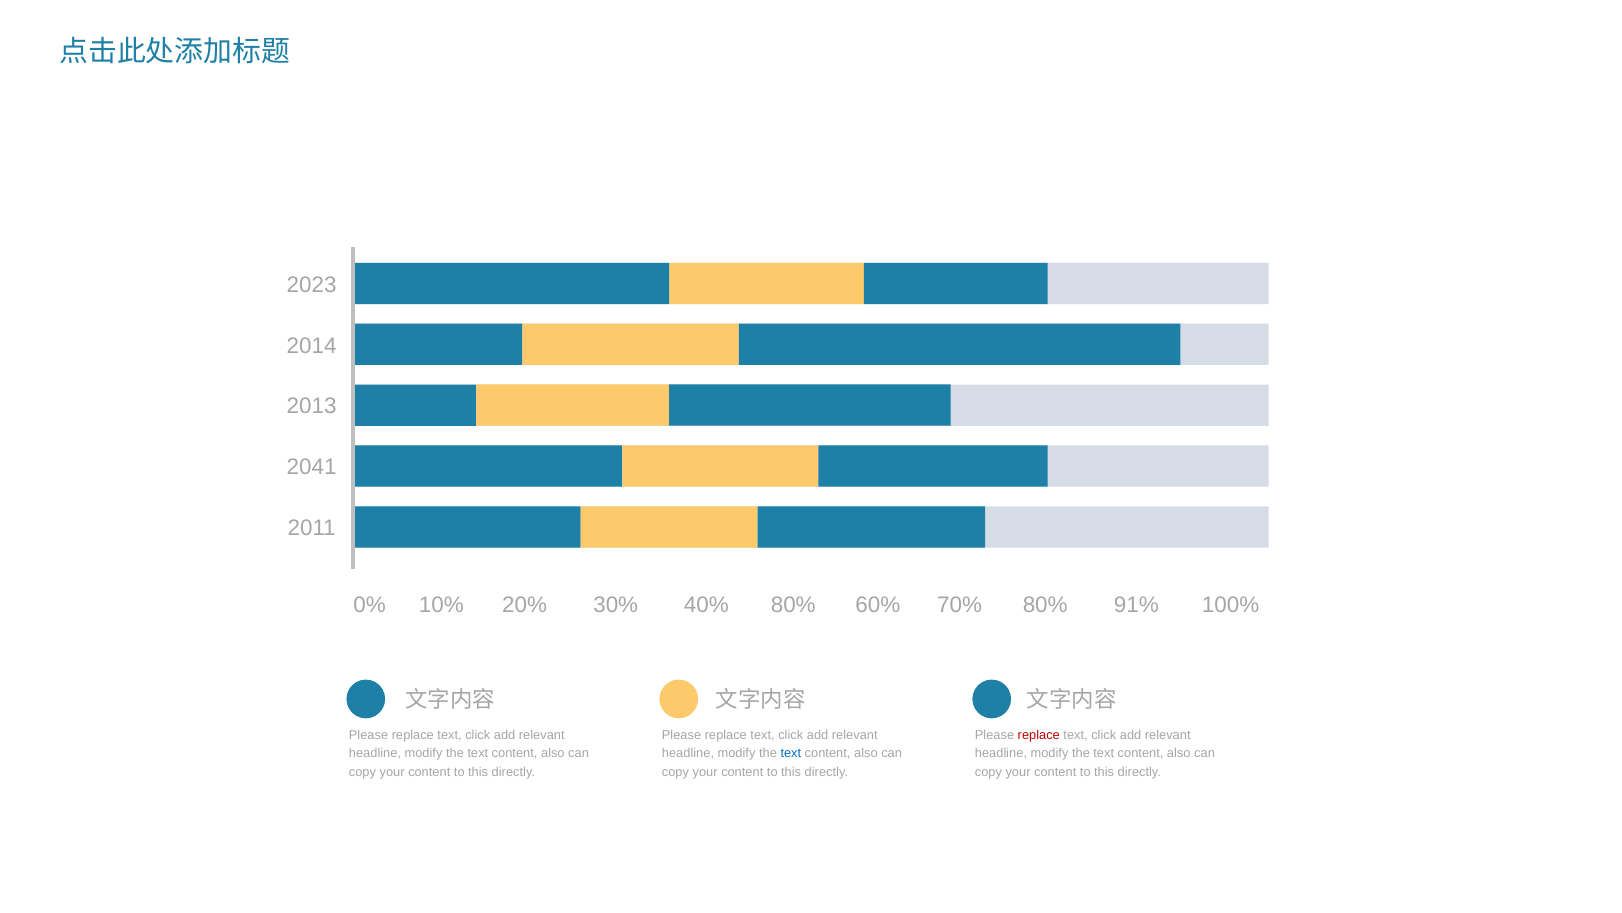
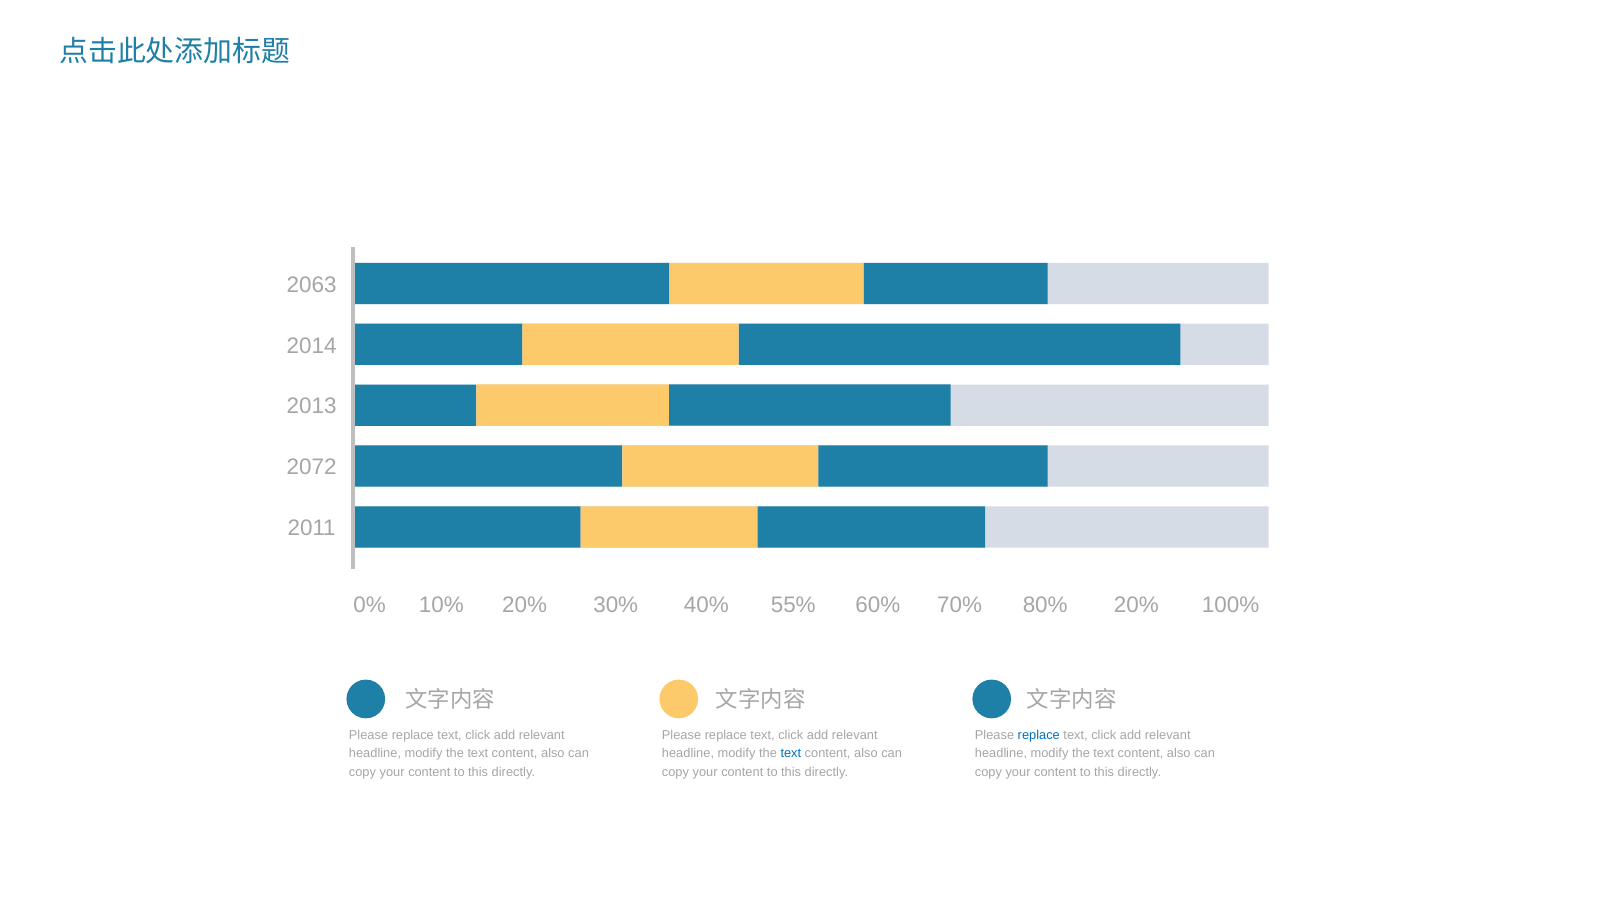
2023: 2023 -> 2063
2041: 2041 -> 2072
40% 80%: 80% -> 55%
80% 91%: 91% -> 20%
replace at (1039, 735) colour: red -> blue
